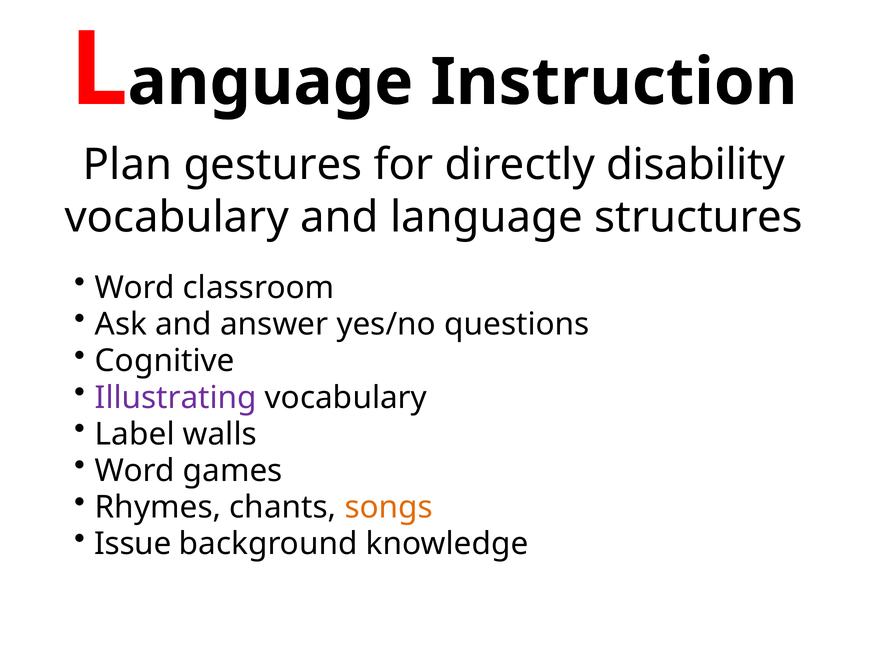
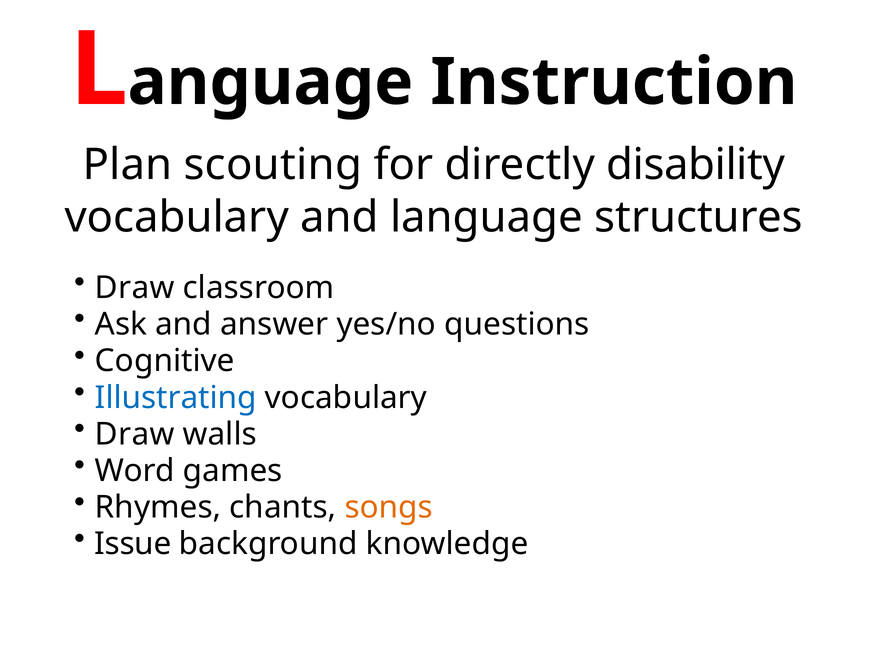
gestures: gestures -> scouting
Word at (135, 288): Word -> Draw
Illustrating colour: purple -> blue
Label at (135, 434): Label -> Draw
